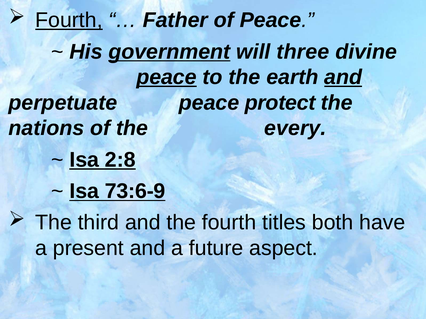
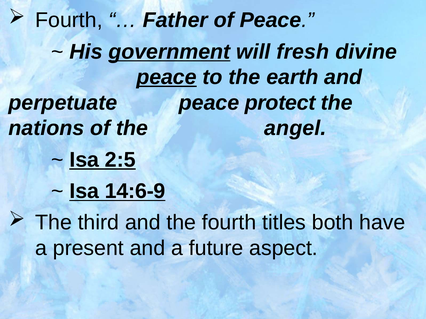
Fourth at (69, 20) underline: present -> none
three: three -> fresh
and at (343, 77) underline: present -> none
every: every -> angel
2:8: 2:8 -> 2:5
73:6-9: 73:6-9 -> 14:6-9
